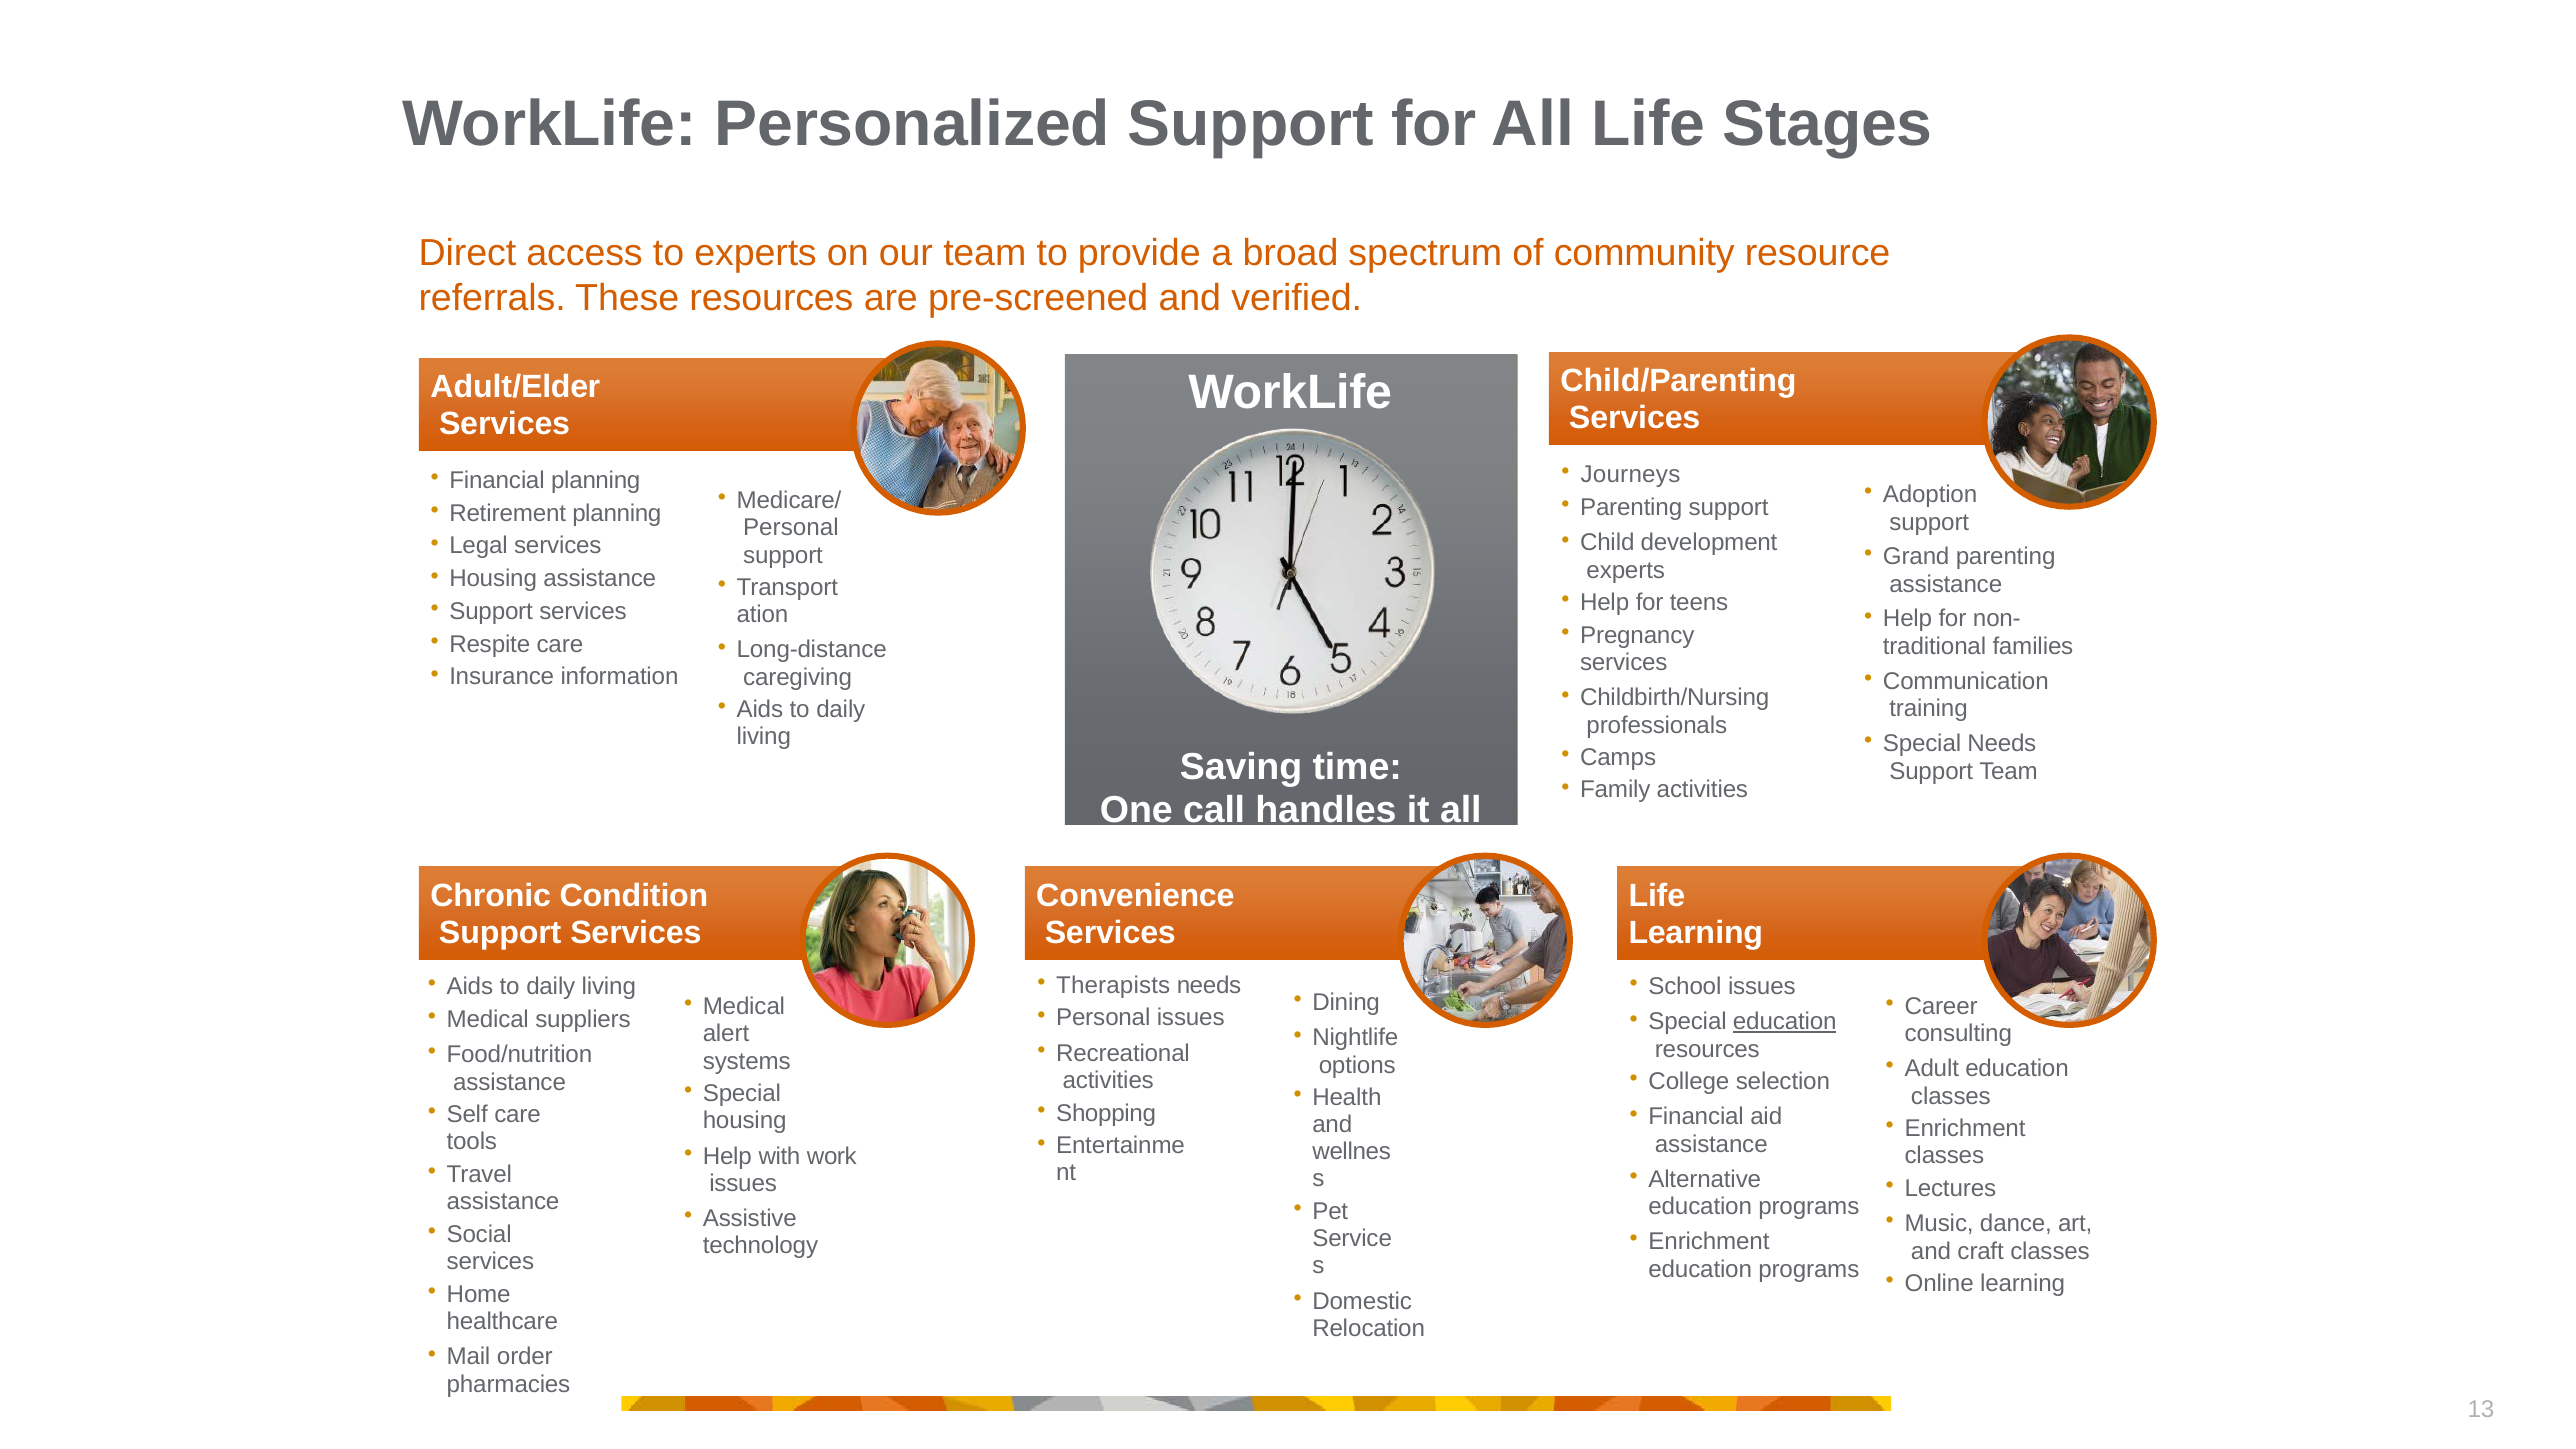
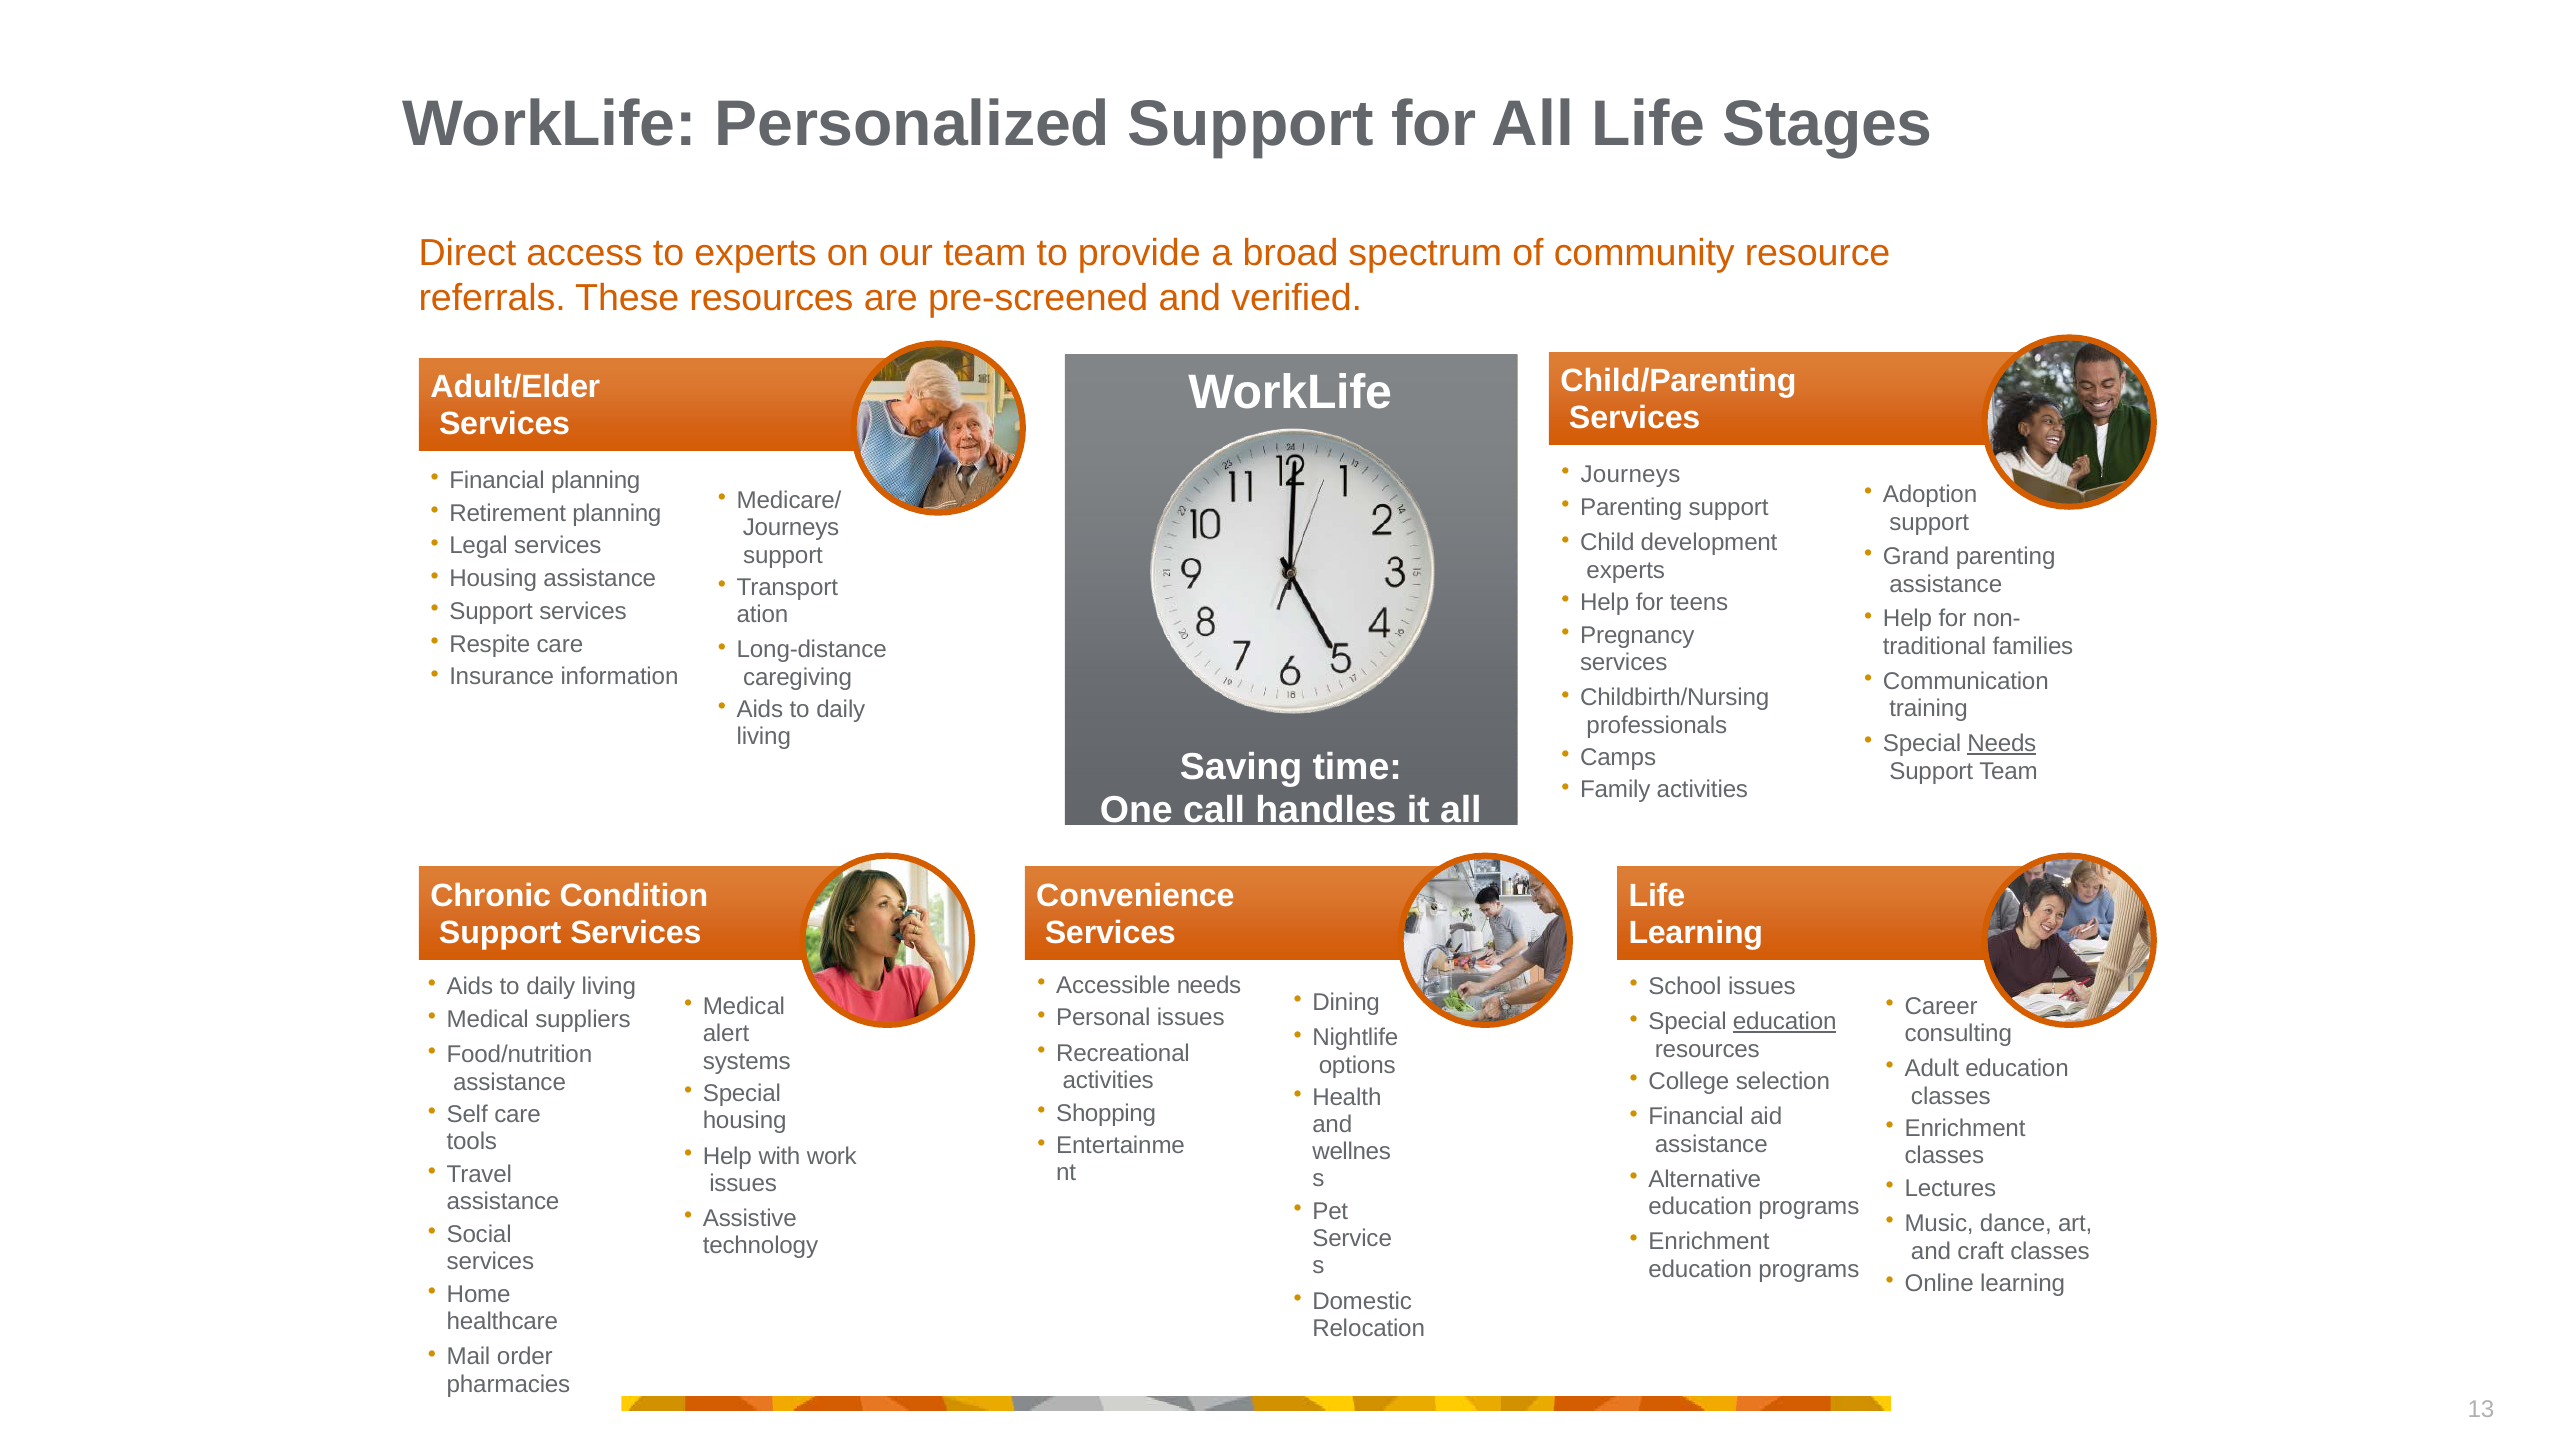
Personal at (791, 528): Personal -> Journeys
Needs at (2002, 743) underline: none -> present
Therapists: Therapists -> Accessible
